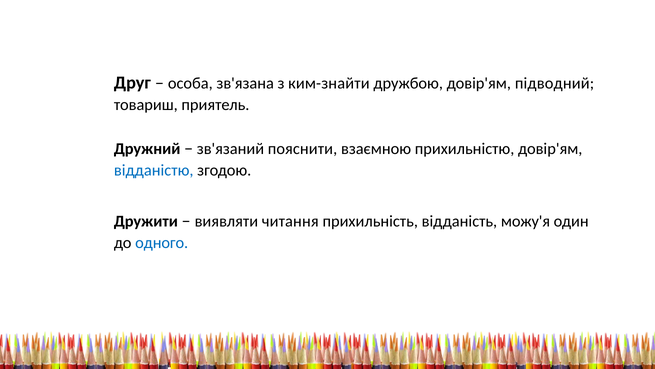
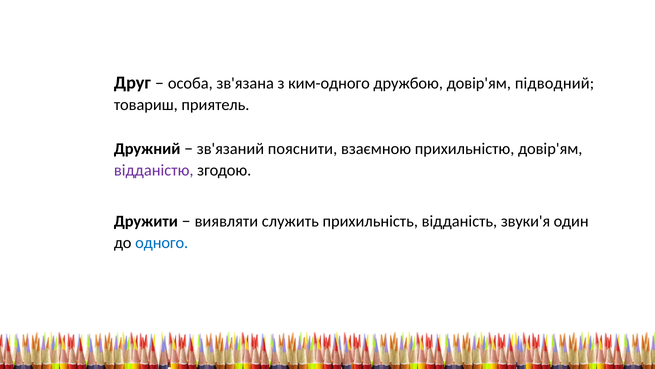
ким-знайти: ким-знайти -> ким-одного
відданістю colour: blue -> purple
читання: читання -> служить
можу'я: можу'я -> звуки'я
